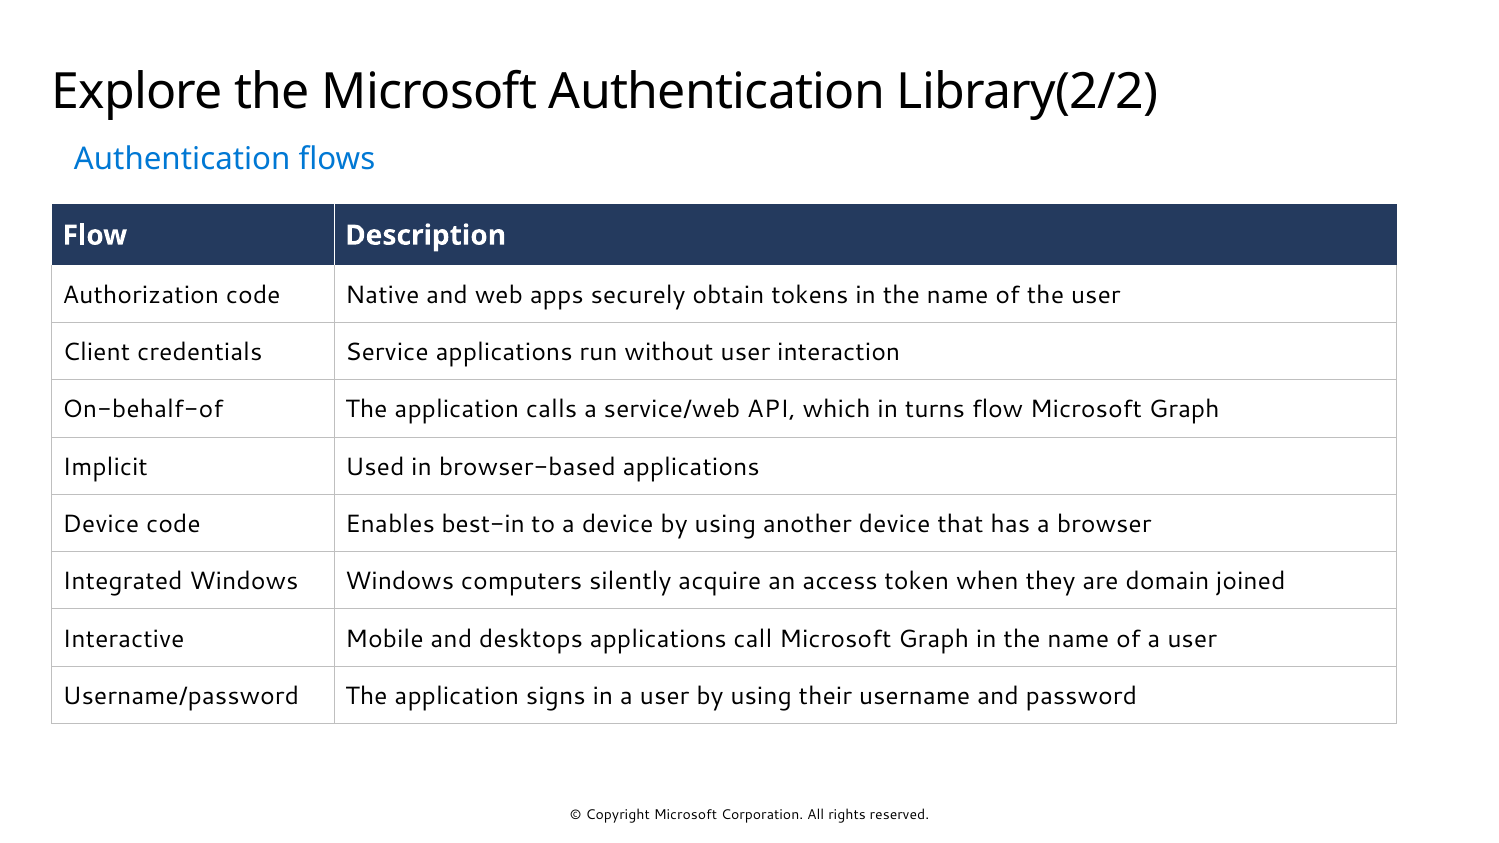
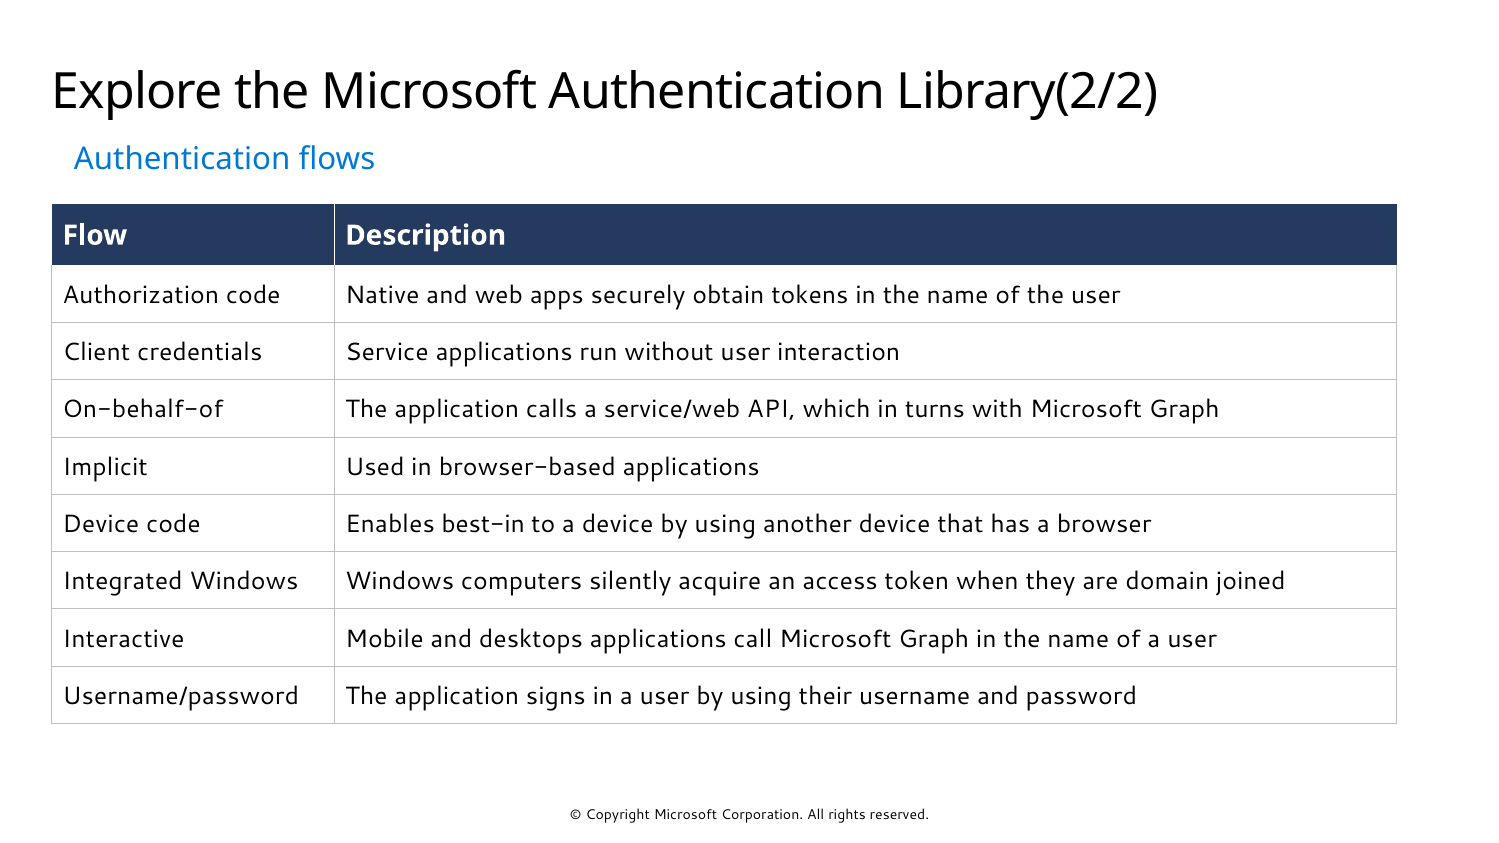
turns flow: flow -> with
